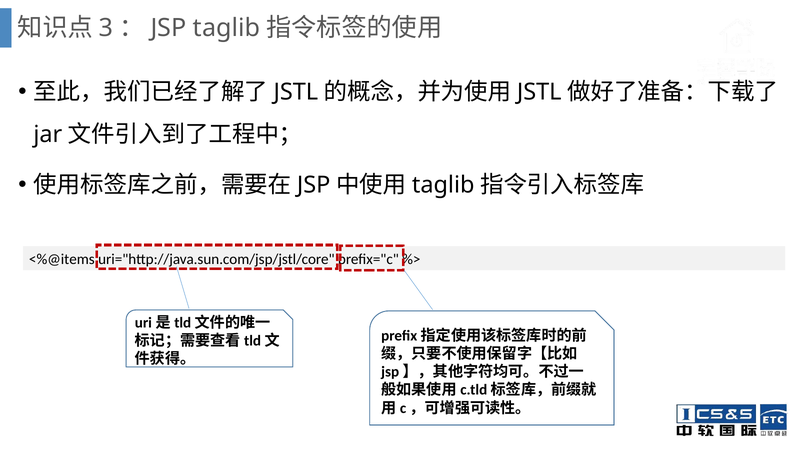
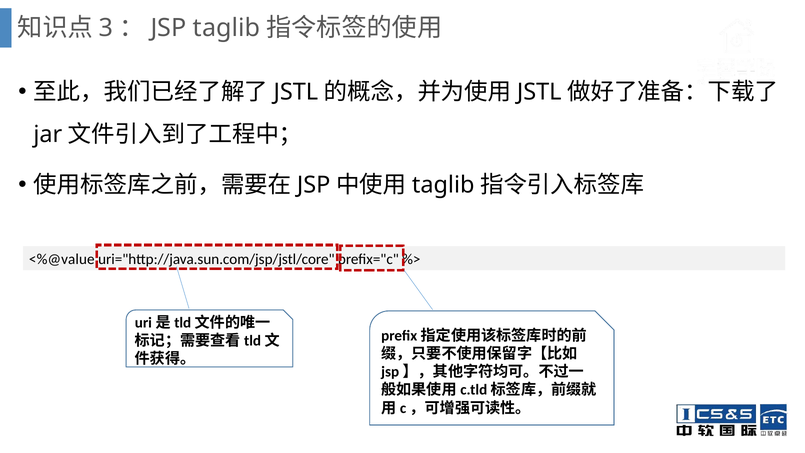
<%@items: <%@items -> <%@value
